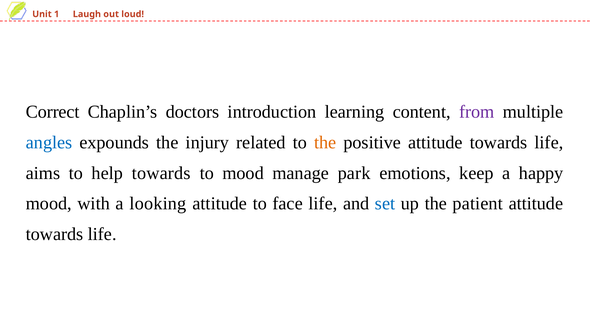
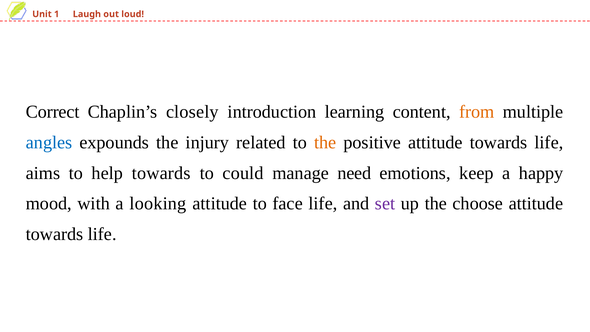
doctors: doctors -> closely
from colour: purple -> orange
to mood: mood -> could
park: park -> need
set colour: blue -> purple
patient: patient -> choose
